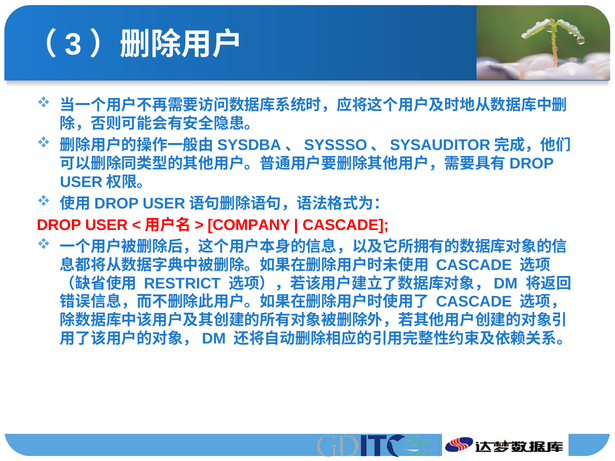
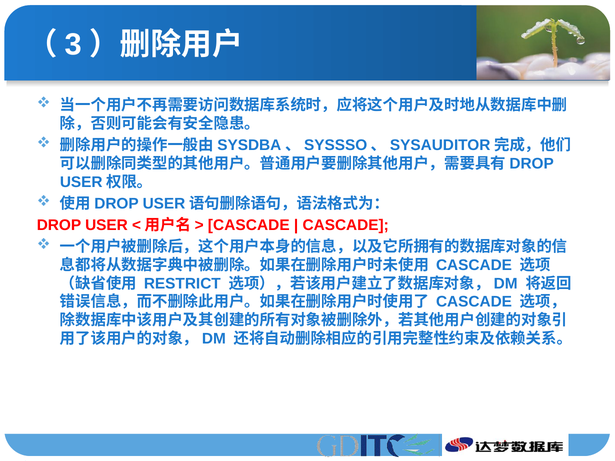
COMPANY at (249, 225): COMPANY -> CASCADE
